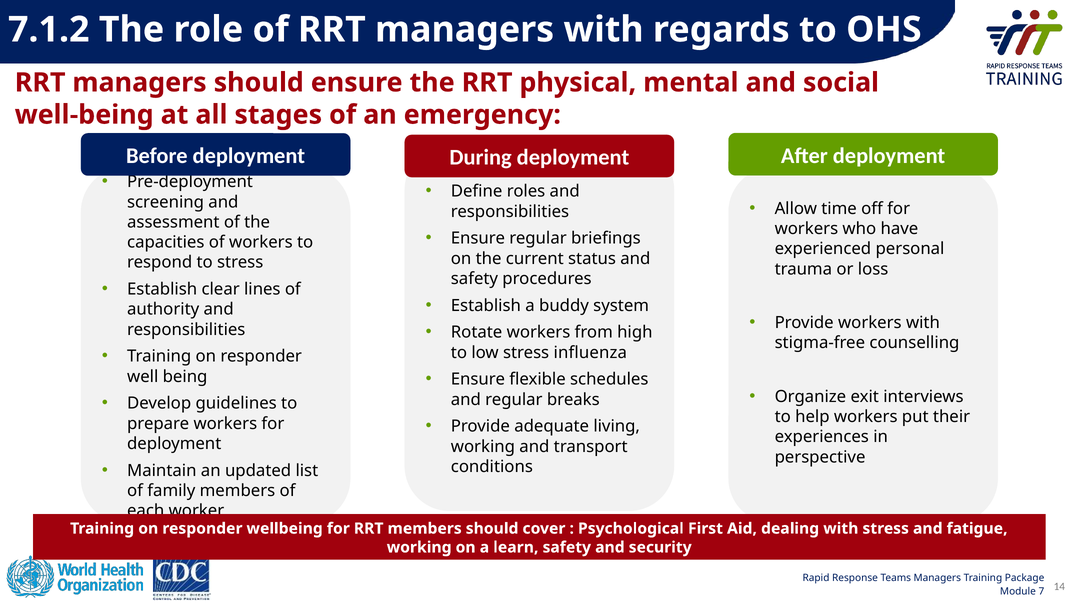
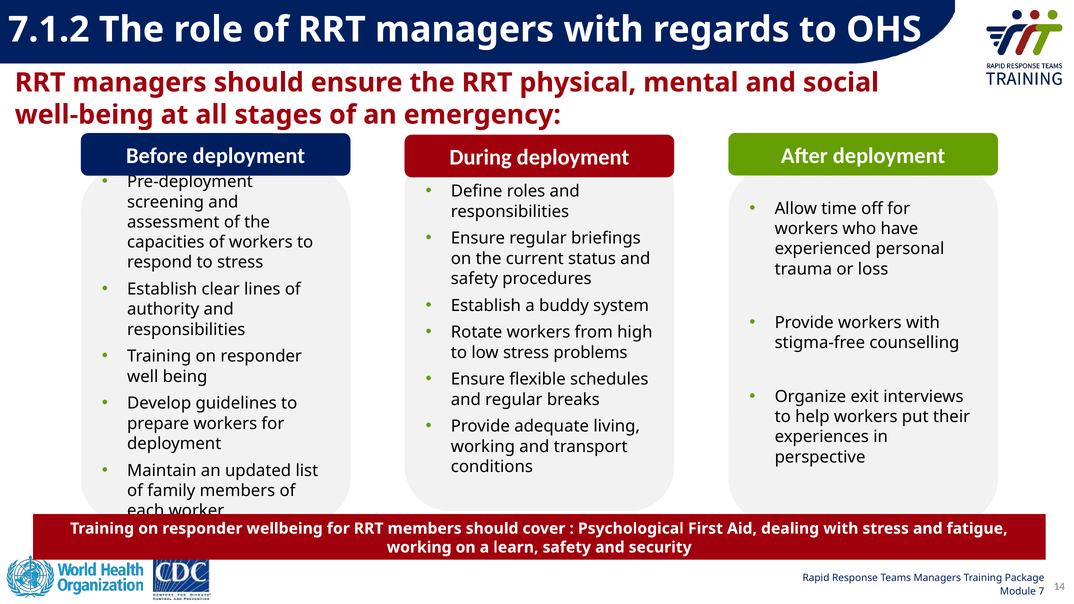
influenza: influenza -> problems
